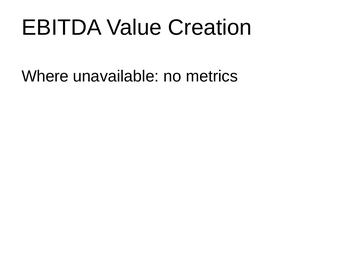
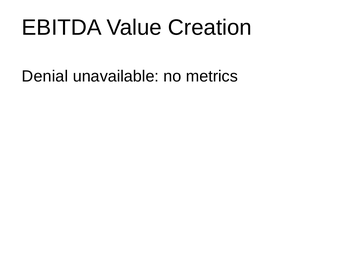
Where: Where -> Denial
